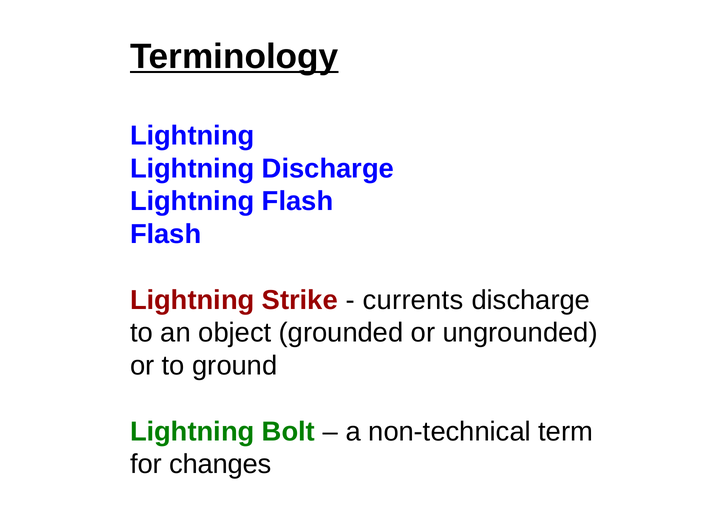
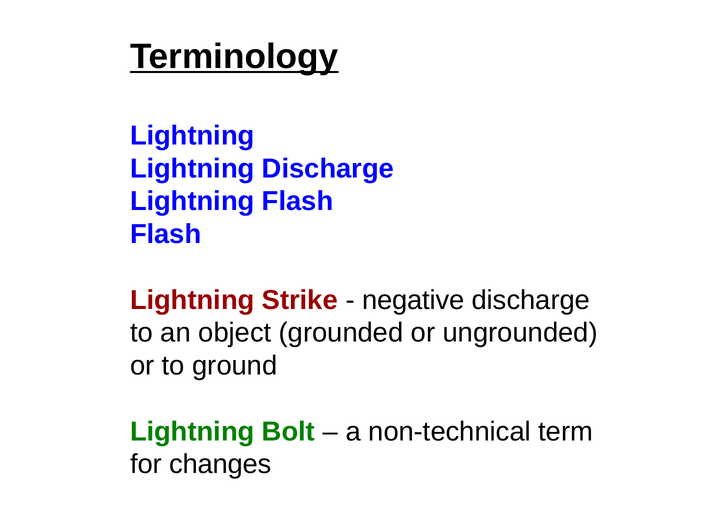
currents: currents -> negative
